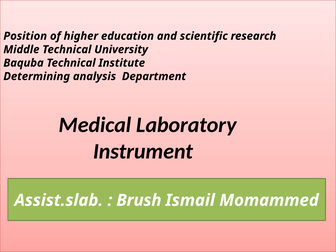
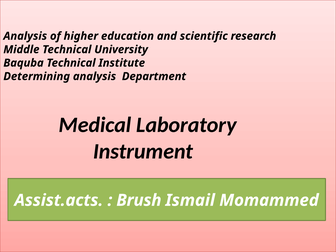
Position at (25, 36): Position -> Analysis
Assist.slab: Assist.slab -> Assist.acts
